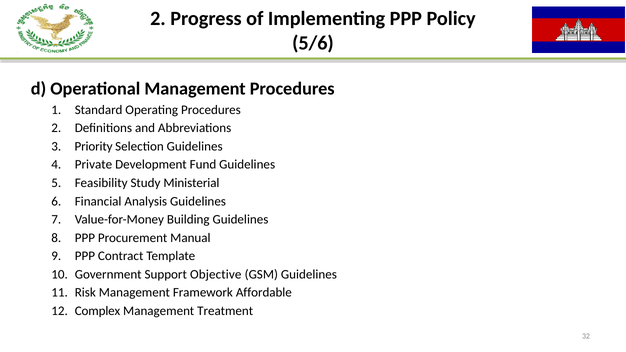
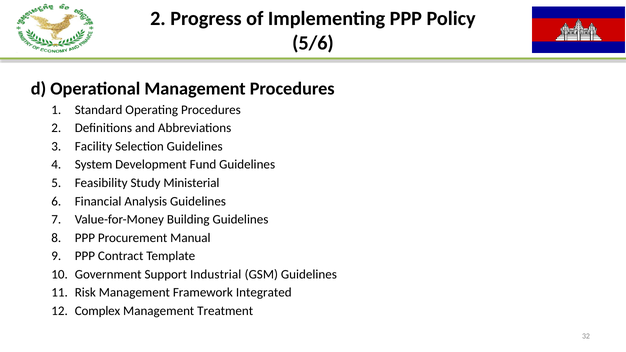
Priority: Priority -> Facility
Private: Private -> System
Objective: Objective -> Industrial
Affordable: Affordable -> Integrated
